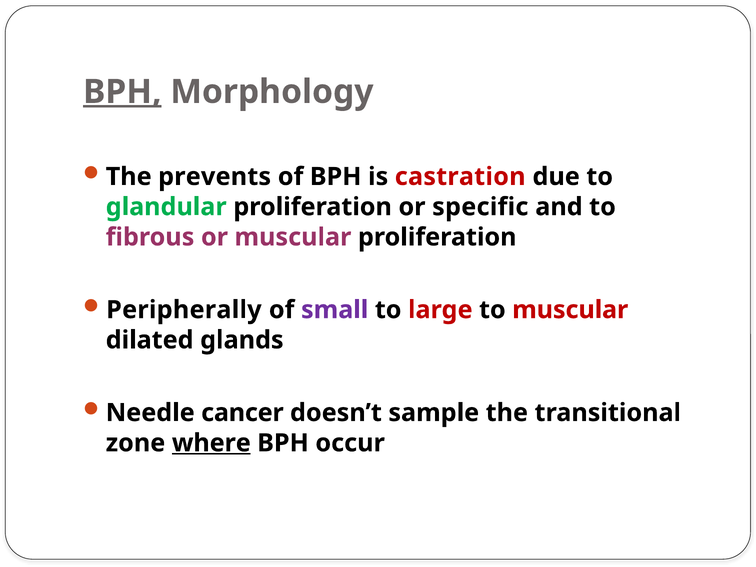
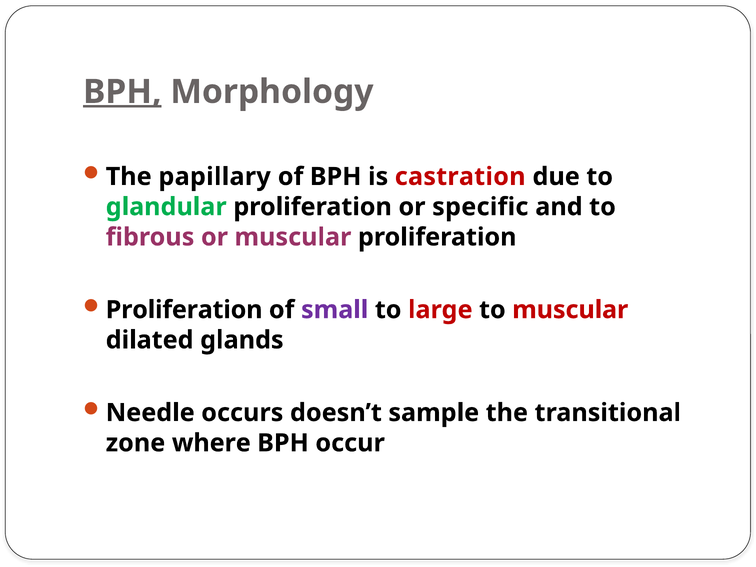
prevents: prevents -> papillary
Peripherally at (184, 310): Peripherally -> Proliferation
cancer: cancer -> occurs
where underline: present -> none
